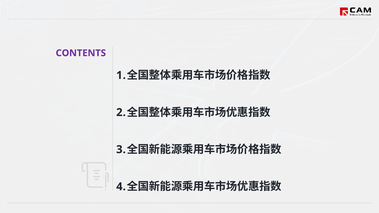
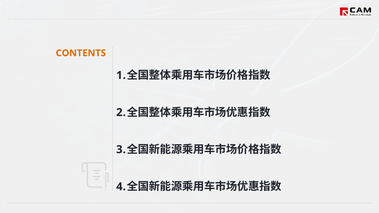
CONTENTS colour: purple -> orange
